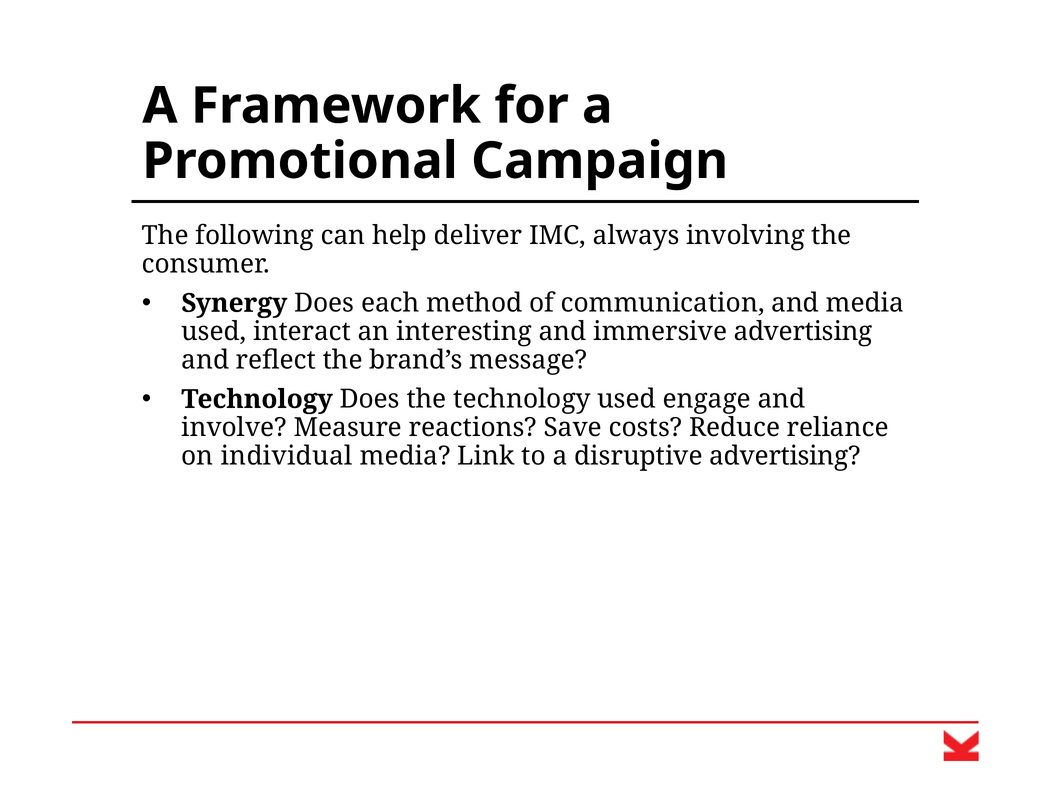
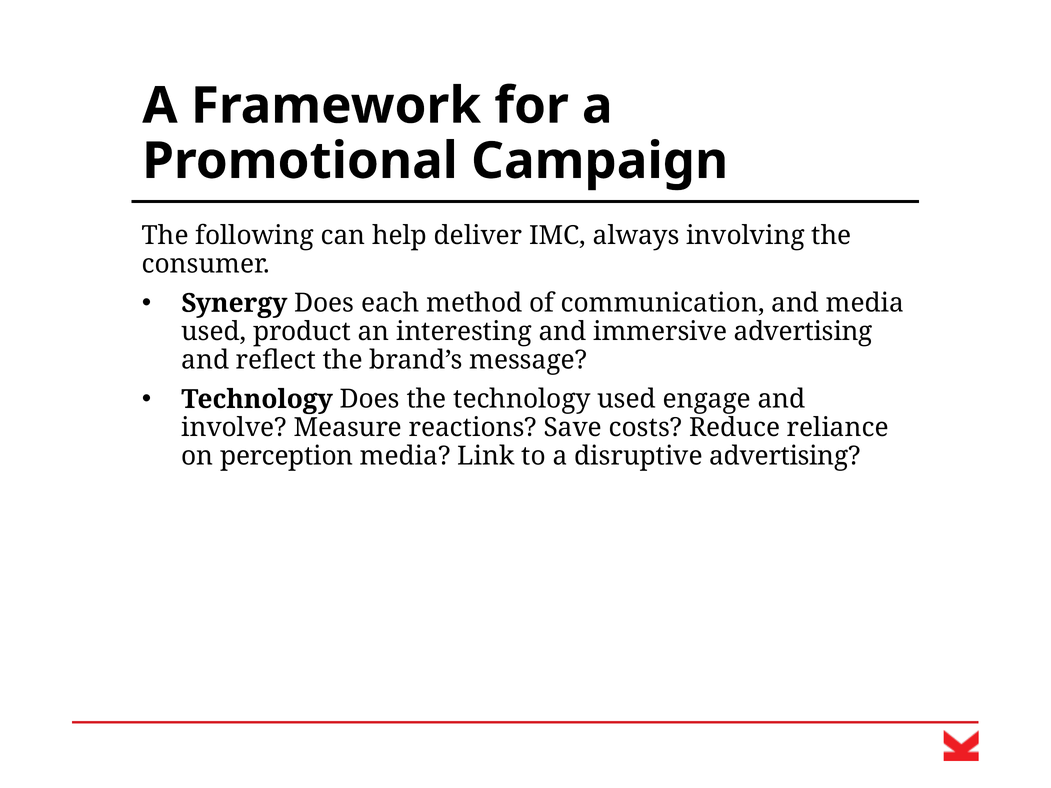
interact: interact -> product
individual: individual -> perception
